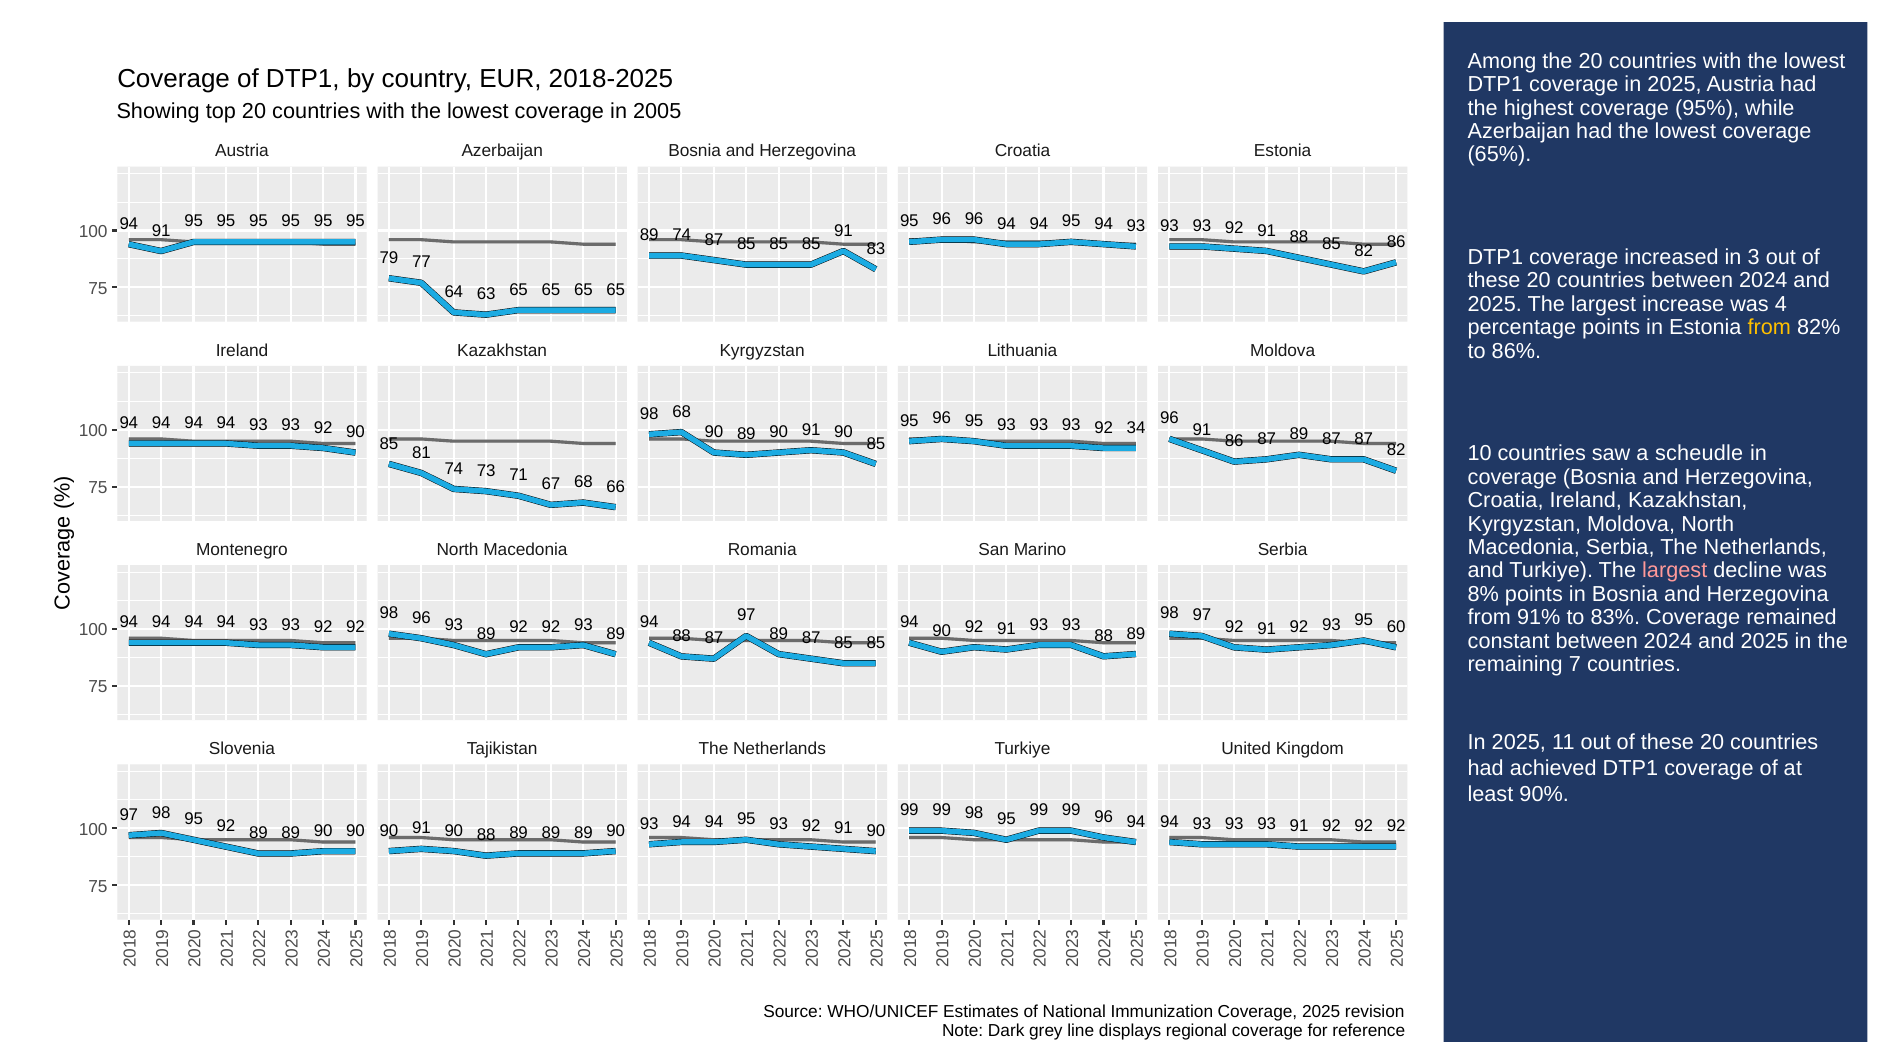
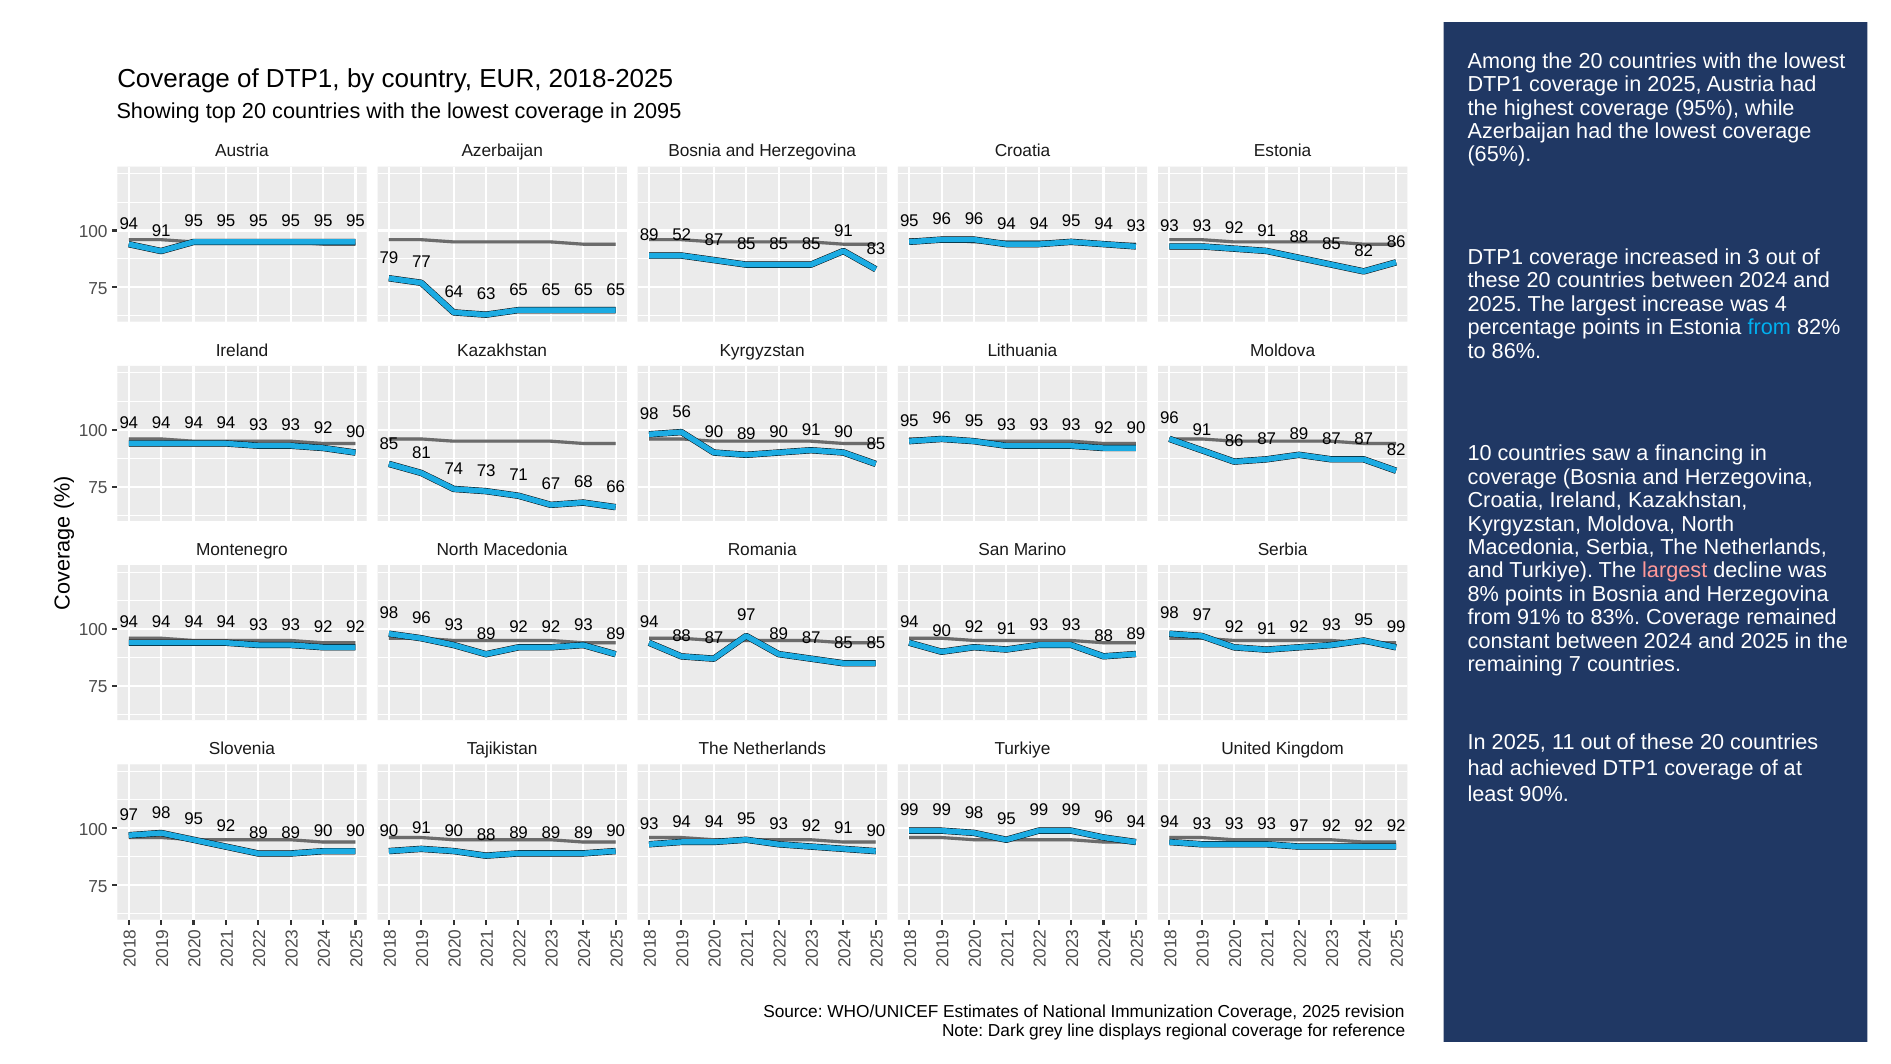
2005: 2005 -> 2095
89 74: 74 -> 52
from at (1769, 328) colour: yellow -> light blue
98 68: 68 -> 56
34 at (1136, 427): 34 -> 90
scheudle: scheudle -> financing
93 95 60: 60 -> 99
93 91: 91 -> 97
